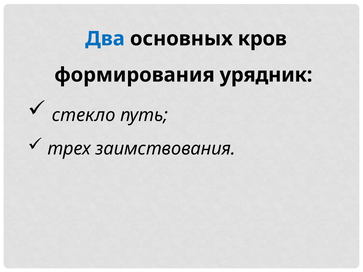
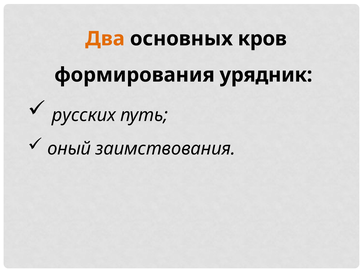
Два colour: blue -> orange
стекло: стекло -> русских
трех: трех -> оный
